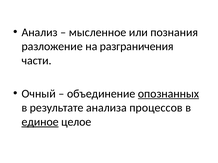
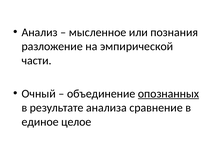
разграничения: разграничения -> эмпирической
процессов: процессов -> сравнение
единое underline: present -> none
